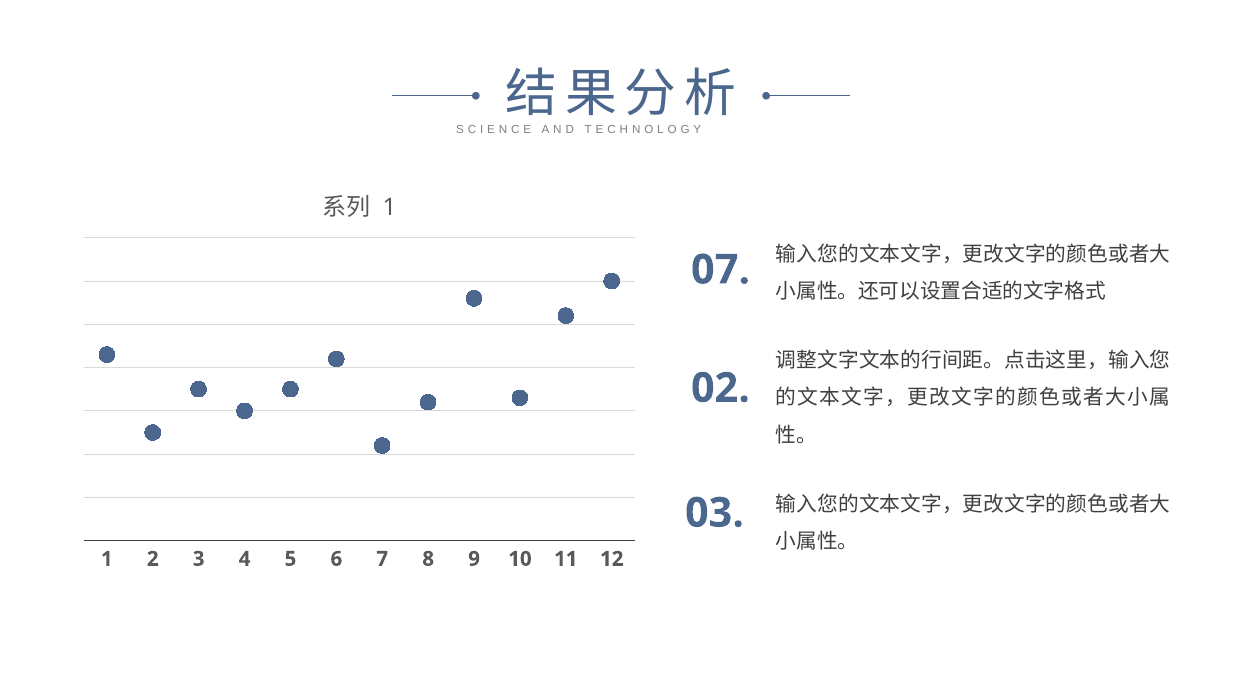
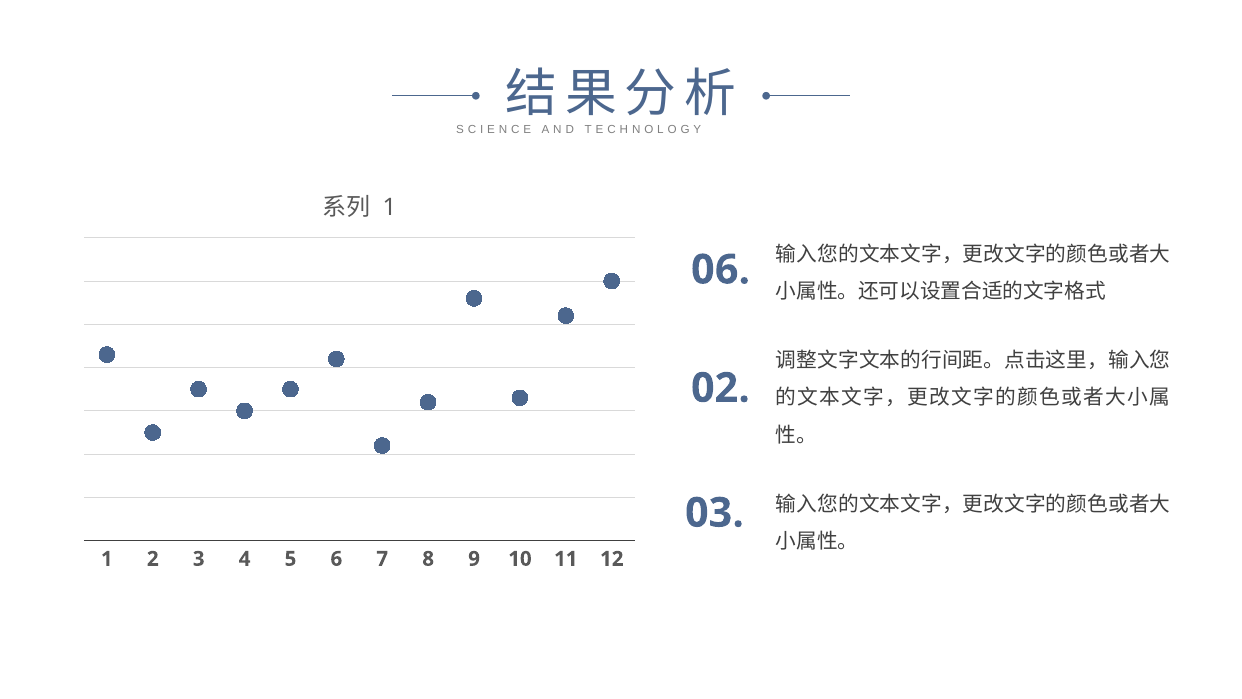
0 7: 7 -> 6
